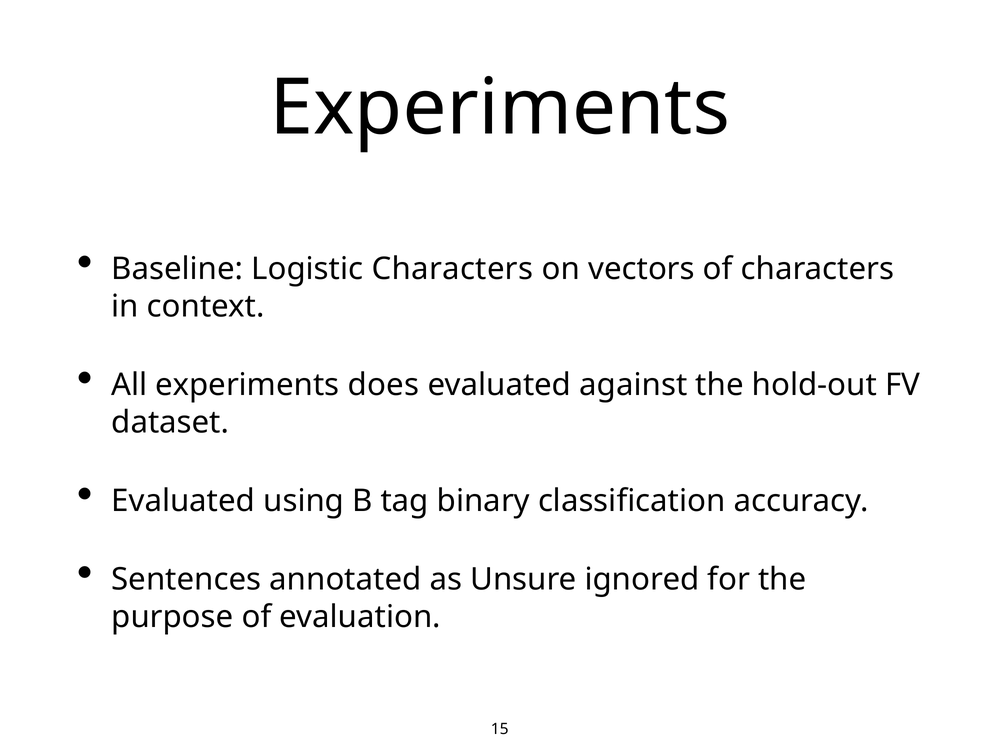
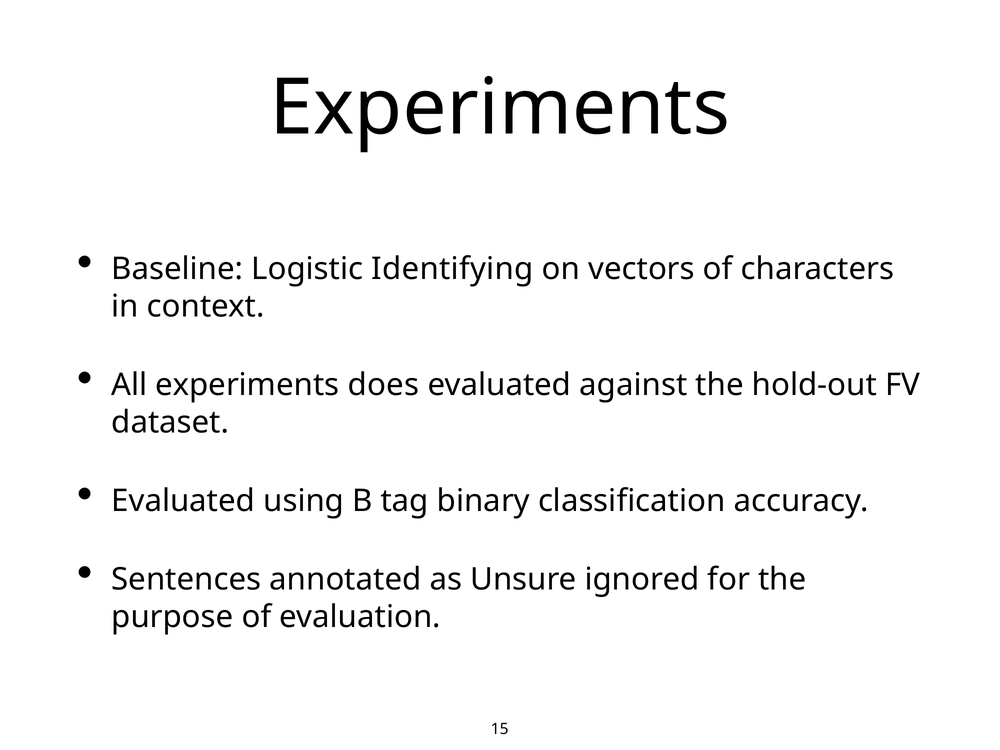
Logistic Characters: Characters -> Identifying
